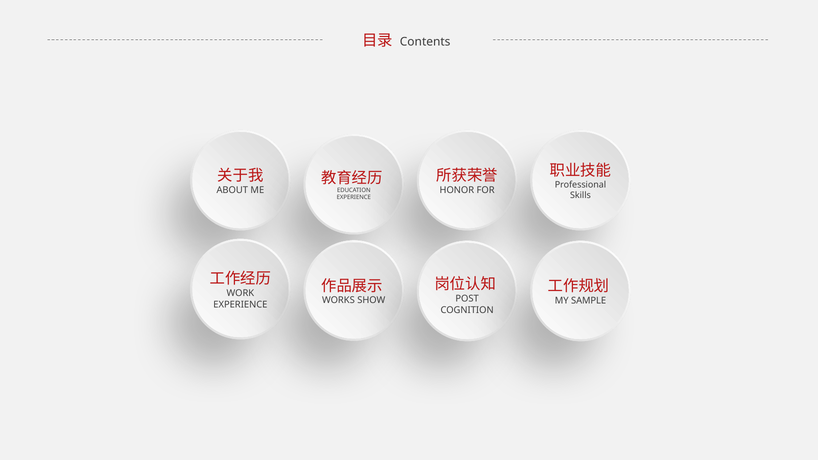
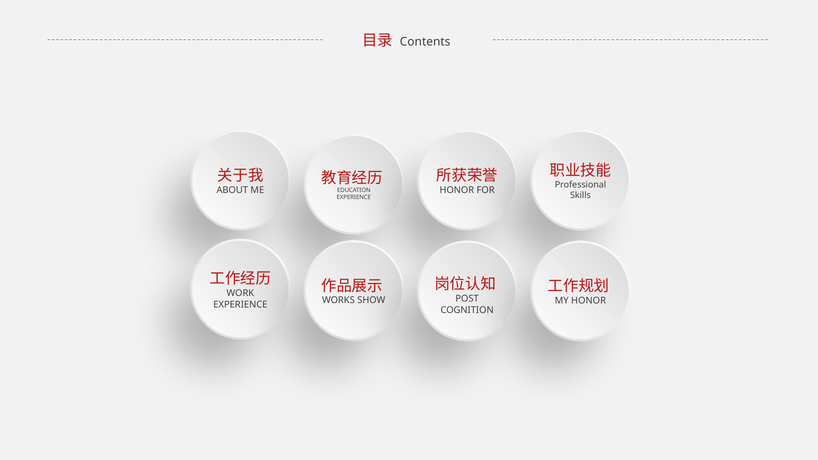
SAMPLE at (589, 301): SAMPLE -> HONOR
